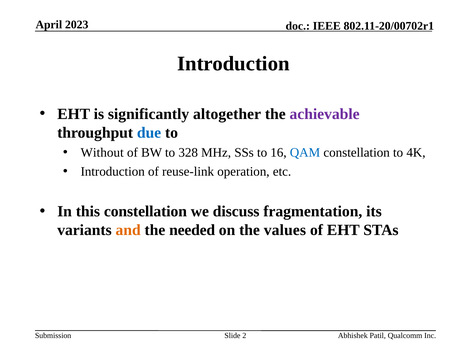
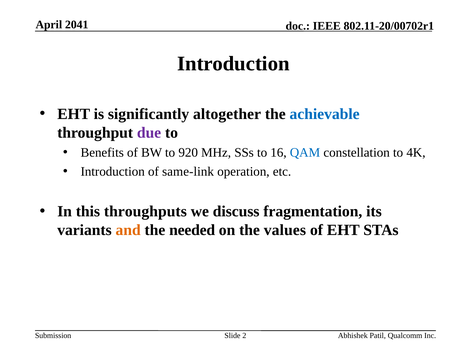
2023: 2023 -> 2041
achievable colour: purple -> blue
due colour: blue -> purple
Without: Without -> Benefits
328: 328 -> 920
reuse-link: reuse-link -> same-link
this constellation: constellation -> throughputs
